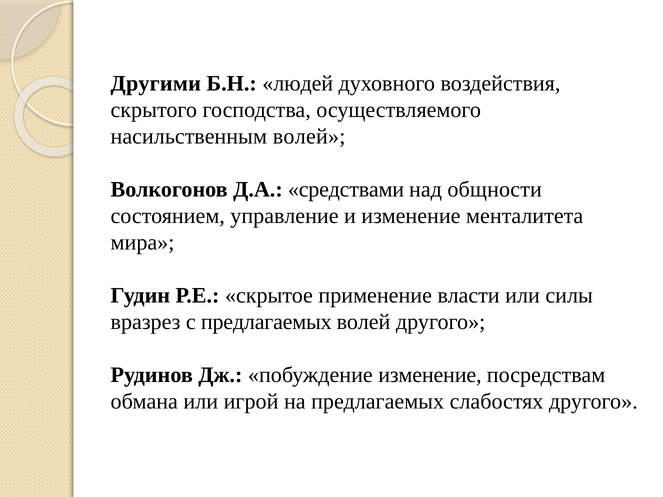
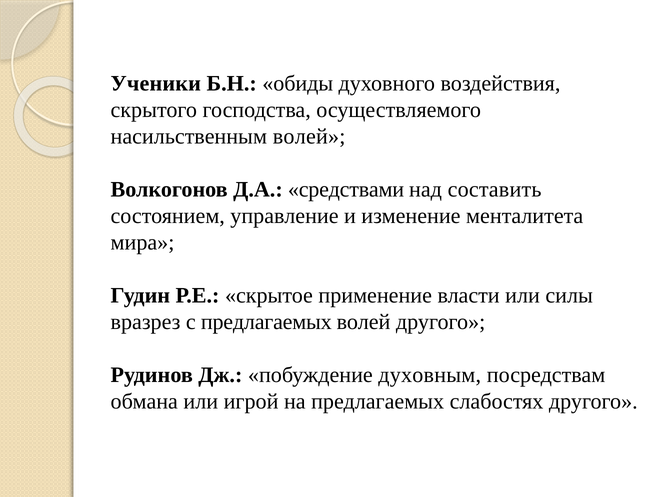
Другими: Другими -> Ученики
людей: людей -> обиды
общности: общности -> составить
побуждение изменение: изменение -> духовным
